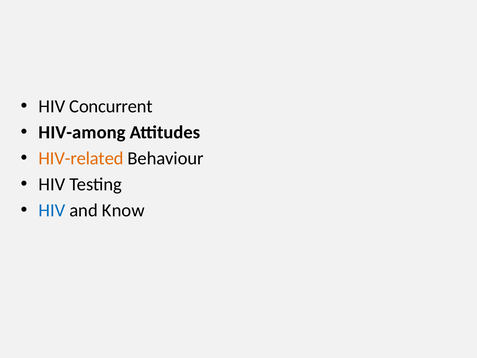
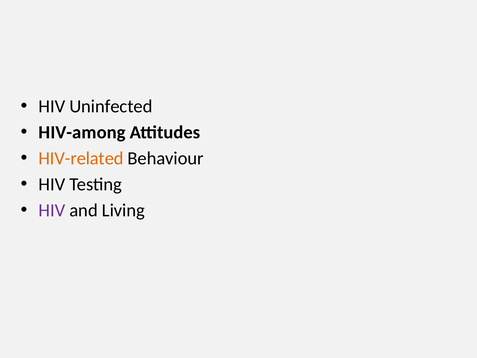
Concurrent: Concurrent -> Uninfected
HIV at (52, 210) colour: blue -> purple
Know: Know -> Living
